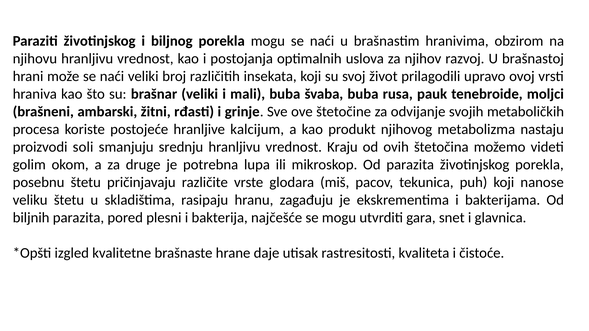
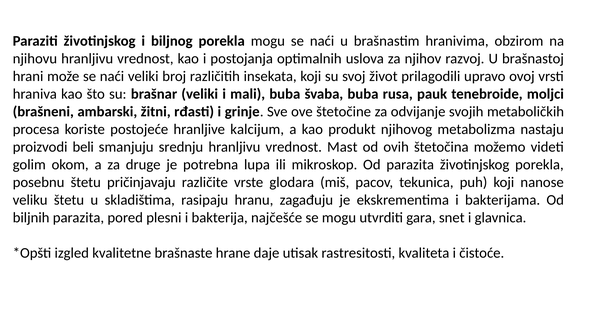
soli: soli -> beli
Kraju: Kraju -> Mast
